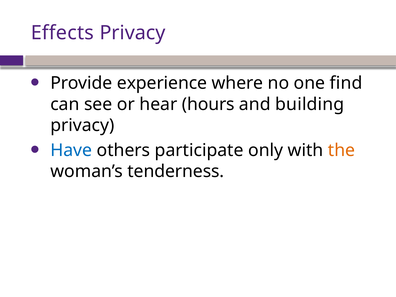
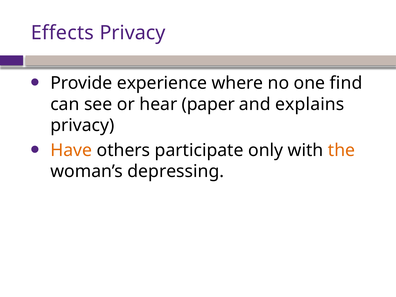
hours: hours -> paper
building: building -> explains
Have colour: blue -> orange
tenderness: tenderness -> depressing
